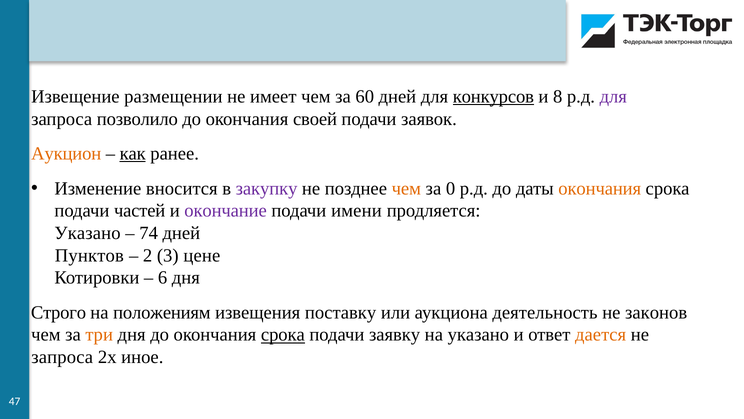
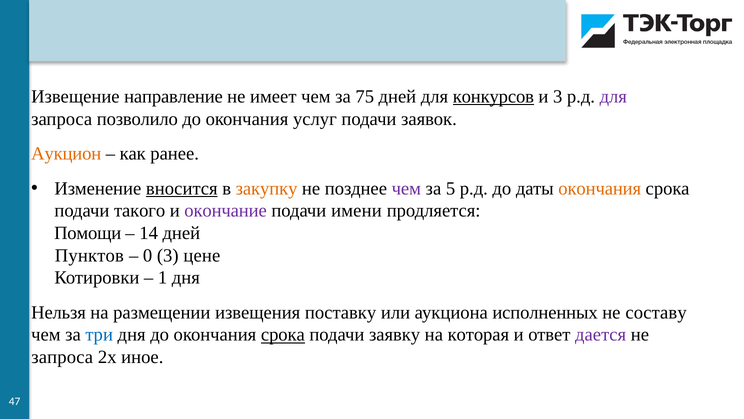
размещении: размещении -> направление
60: 60 -> 75
и 8: 8 -> 3
своей: своей -> услуг
как underline: present -> none
вносится underline: none -> present
закупку colour: purple -> orange
чем at (406, 188) colour: orange -> purple
0: 0 -> 5
частей: частей -> такого
Указано at (88, 233): Указано -> Помощи
74: 74 -> 14
2: 2 -> 0
6: 6 -> 1
Строго: Строго -> Нельзя
положениям: положениям -> размещении
деятельность: деятельность -> исполненных
законов: законов -> составу
три colour: orange -> blue
на указано: указано -> которая
дается colour: orange -> purple
